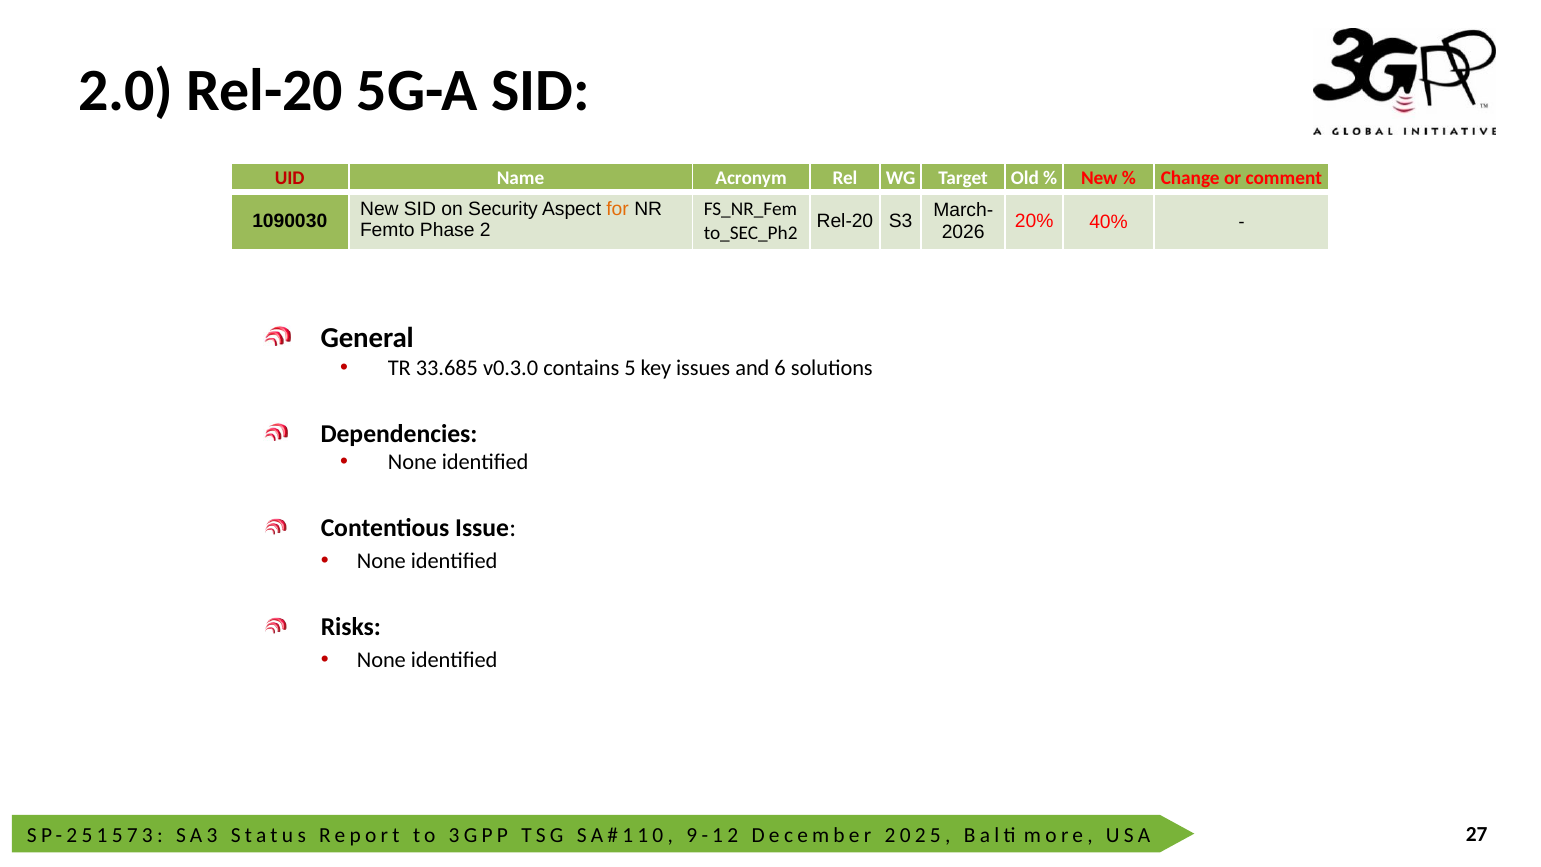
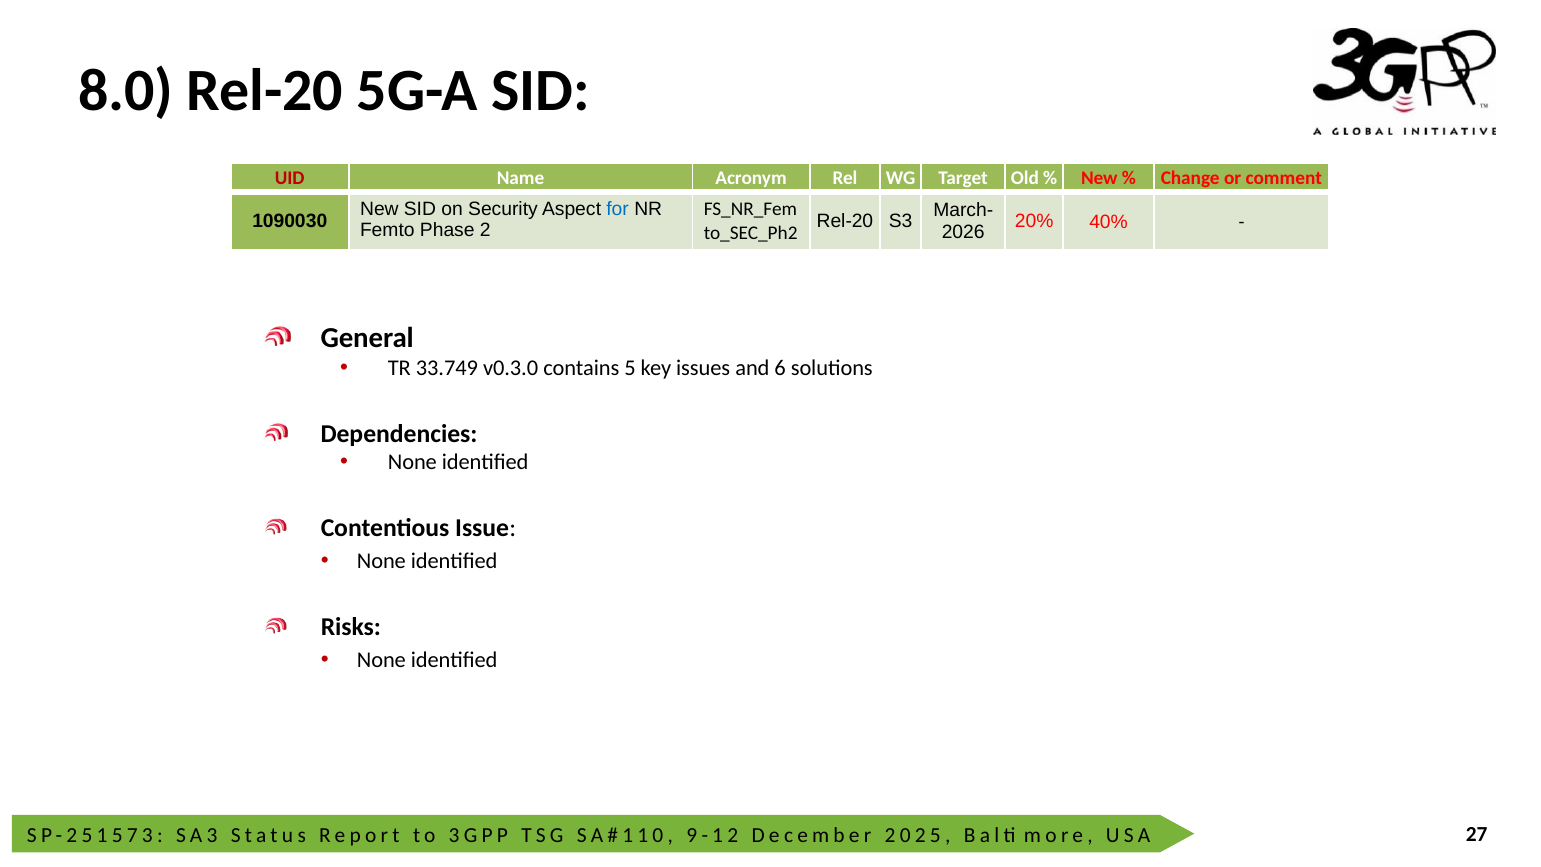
2.0: 2.0 -> 8.0
for colour: orange -> blue
33.685: 33.685 -> 33.749
